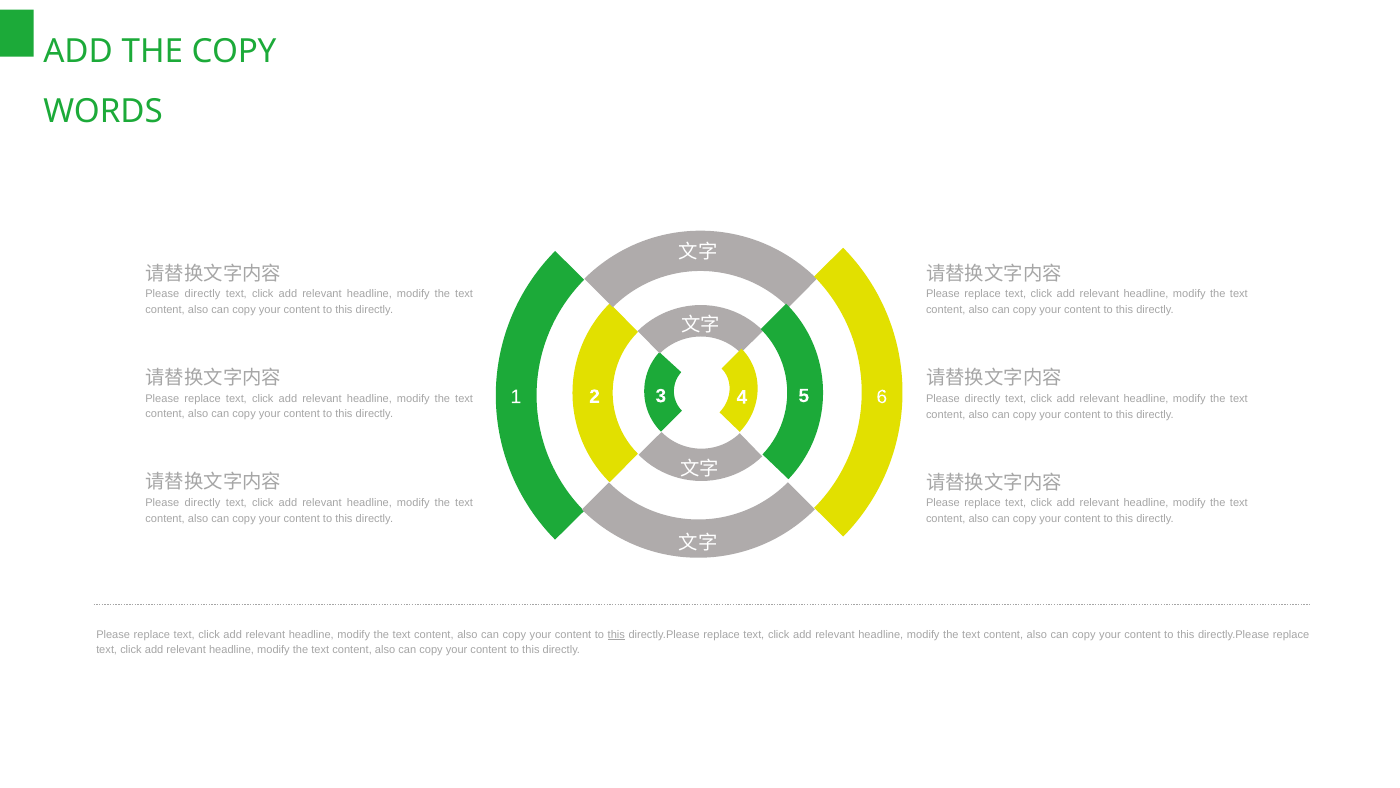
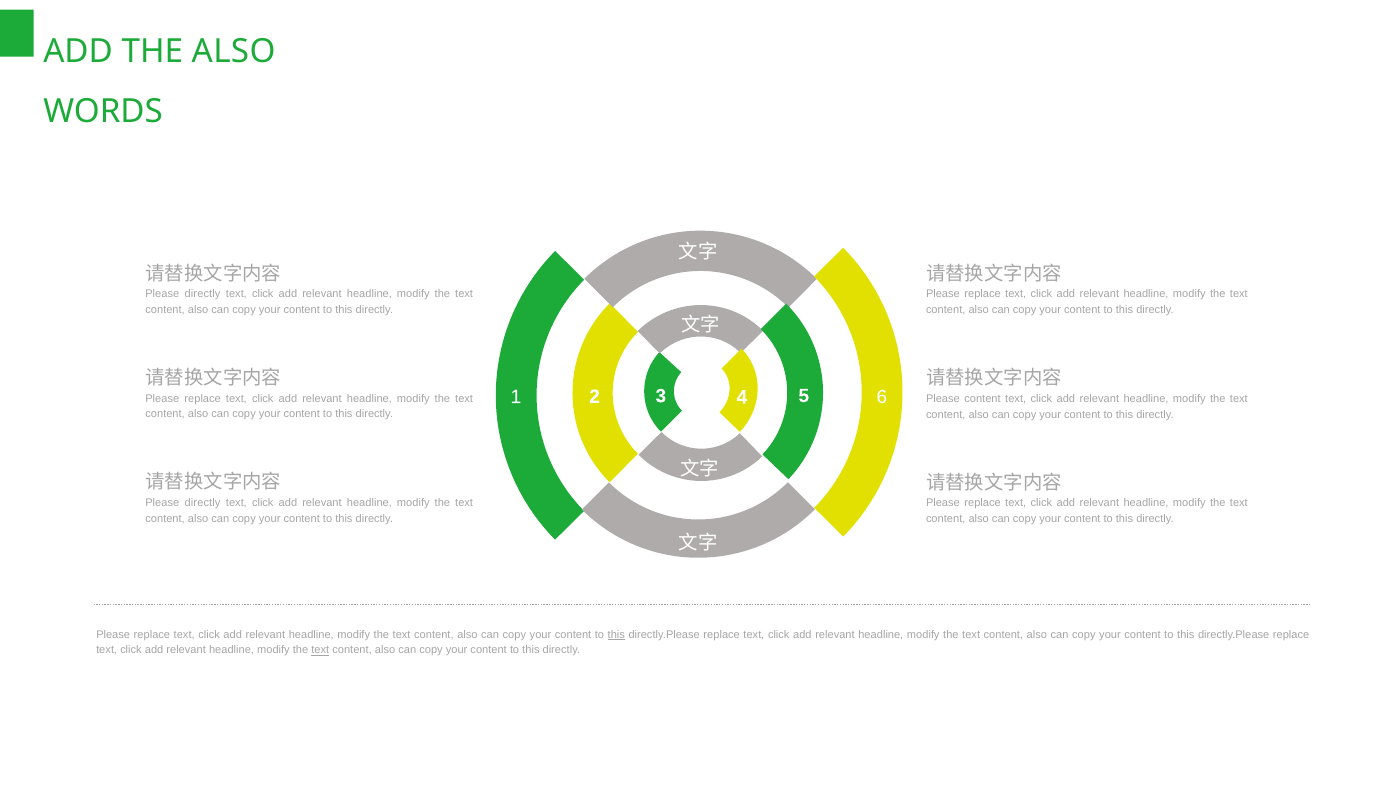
THE COPY: COPY -> ALSO
directly at (982, 398): directly -> content
text at (320, 650) underline: none -> present
